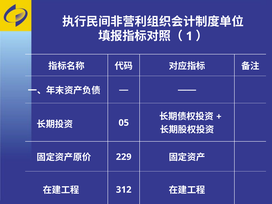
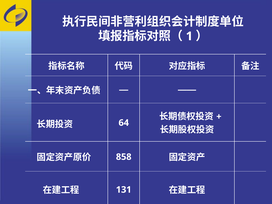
05: 05 -> 64
229: 229 -> 858
312: 312 -> 131
